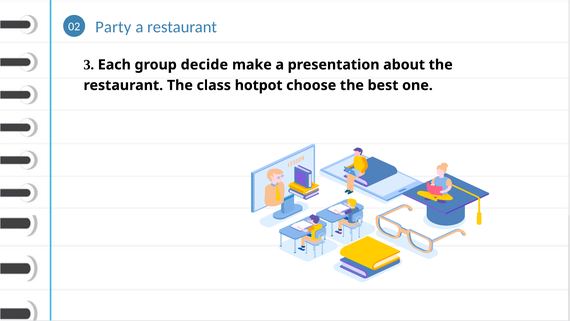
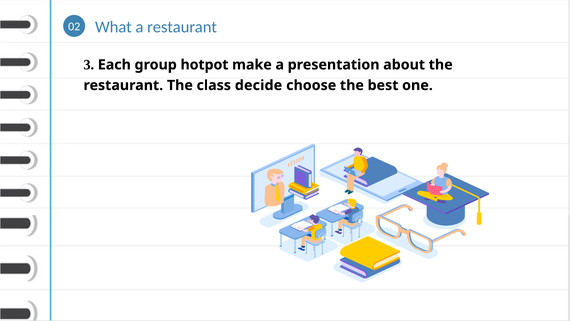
Party: Party -> What
decide: decide -> hotpot
hotpot: hotpot -> decide
